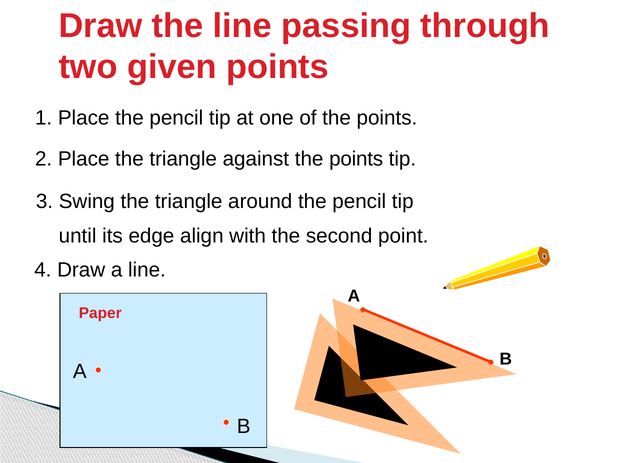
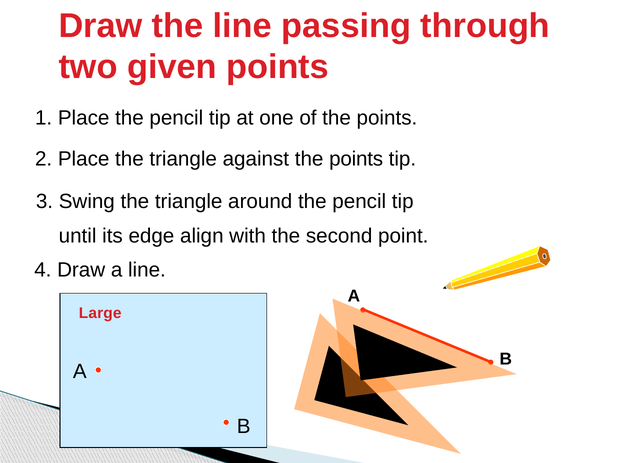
Paper: Paper -> Large
